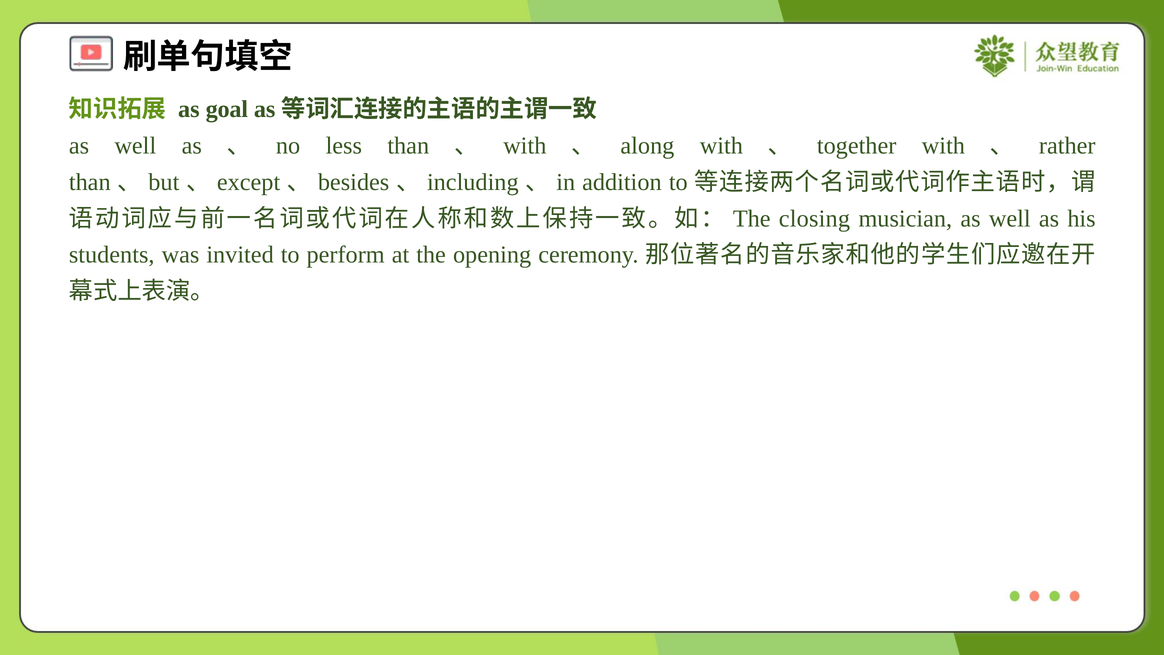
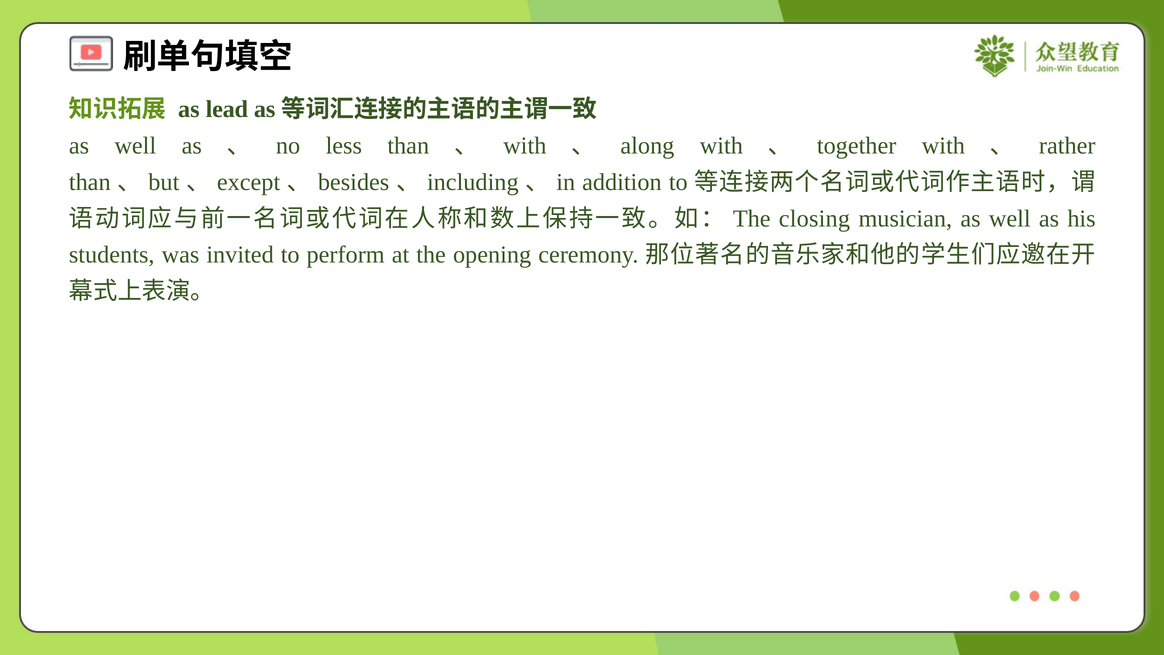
goal: goal -> lead
